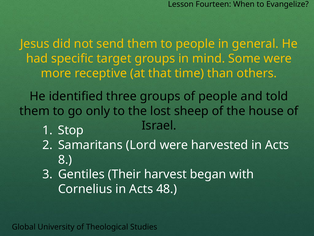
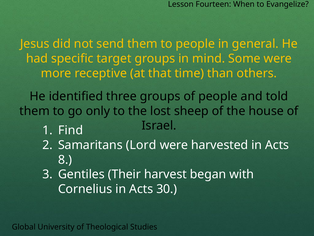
Stop: Stop -> Find
48: 48 -> 30
